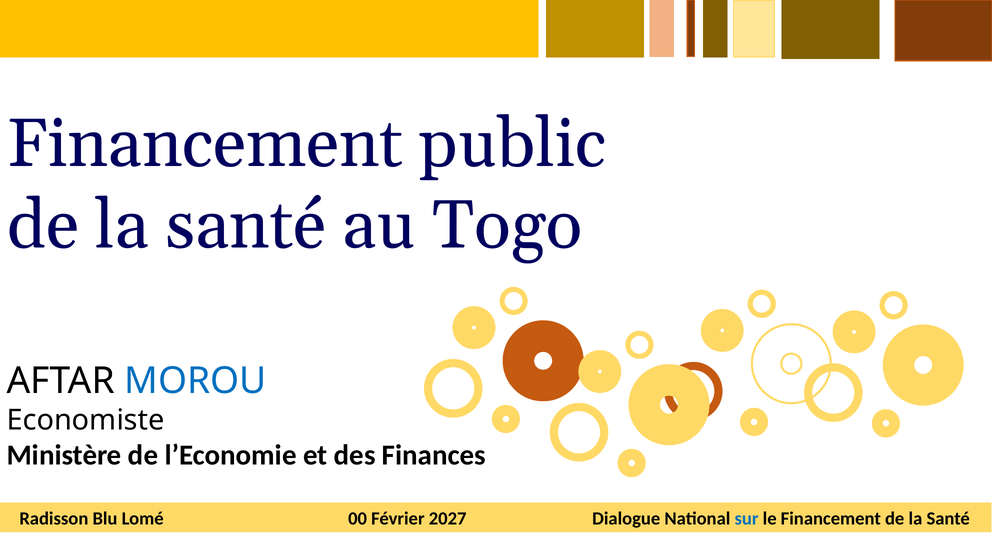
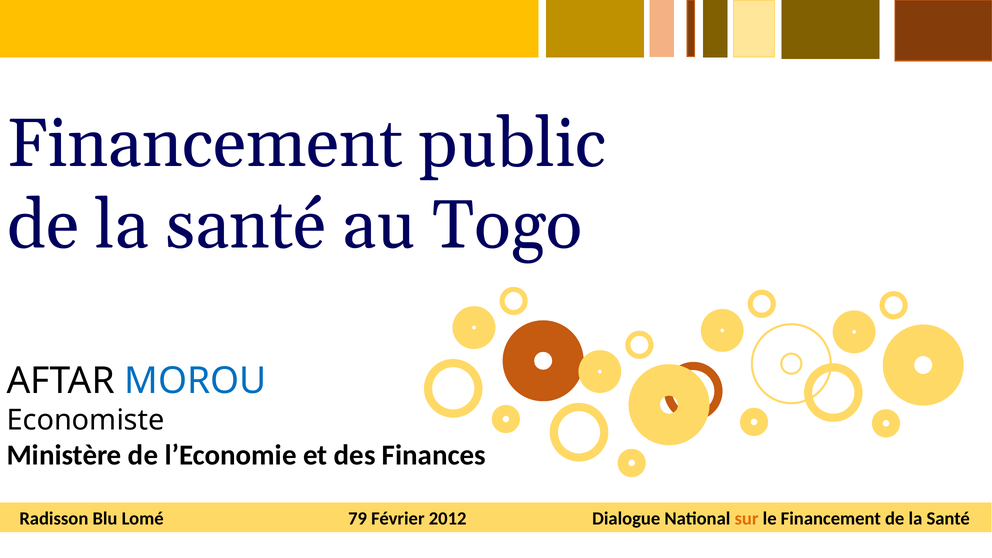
00: 00 -> 79
2027: 2027 -> 2012
sur colour: blue -> orange
